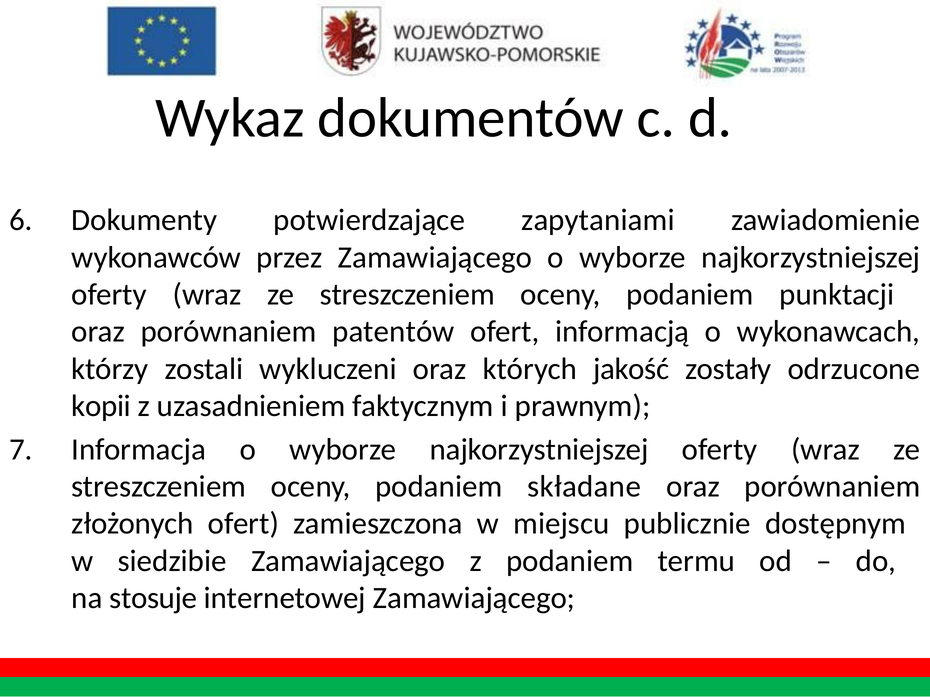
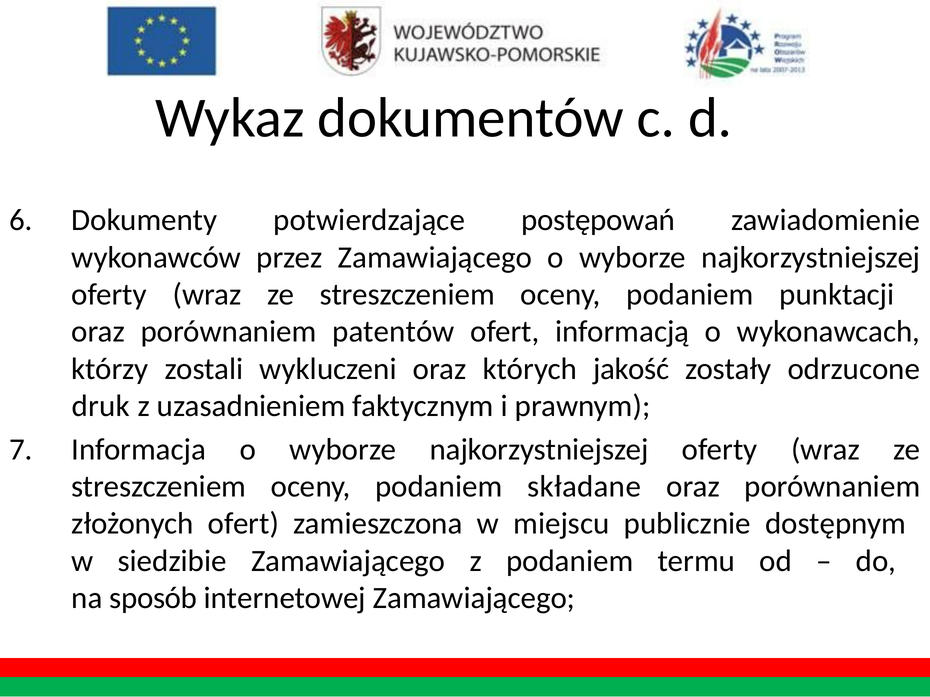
zapytaniami: zapytaniami -> postępowań
kopii: kopii -> druk
stosuje: stosuje -> sposób
